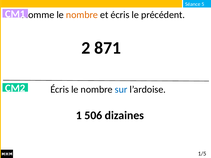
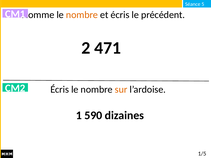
871: 871 -> 471
sur colour: blue -> orange
506: 506 -> 590
